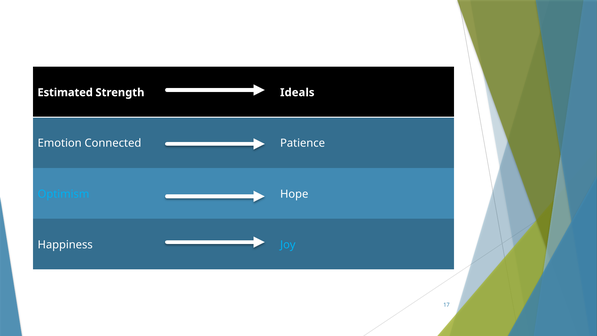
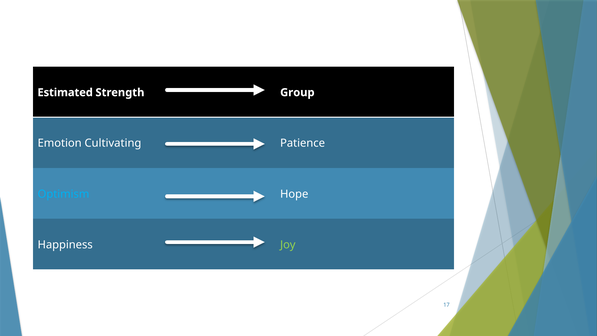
Ideals: Ideals -> Group
Connected: Connected -> Cultivating
Joy colour: light blue -> light green
